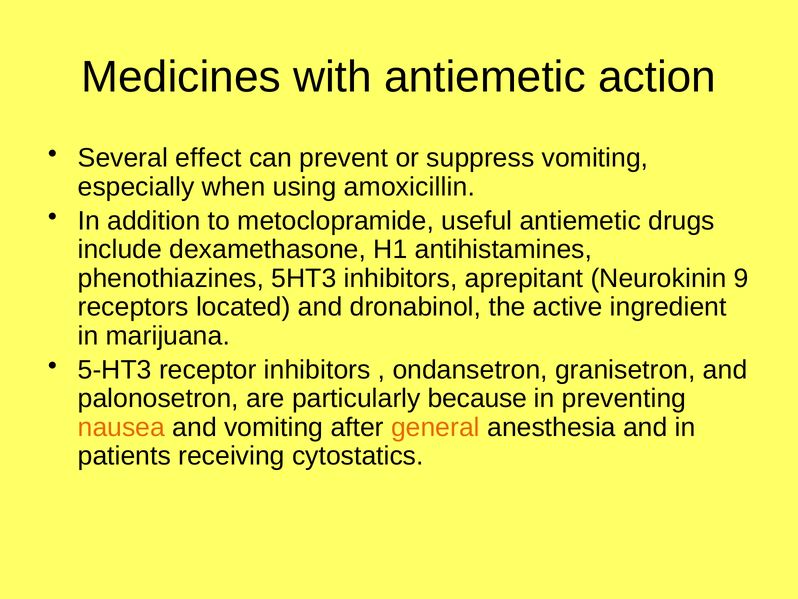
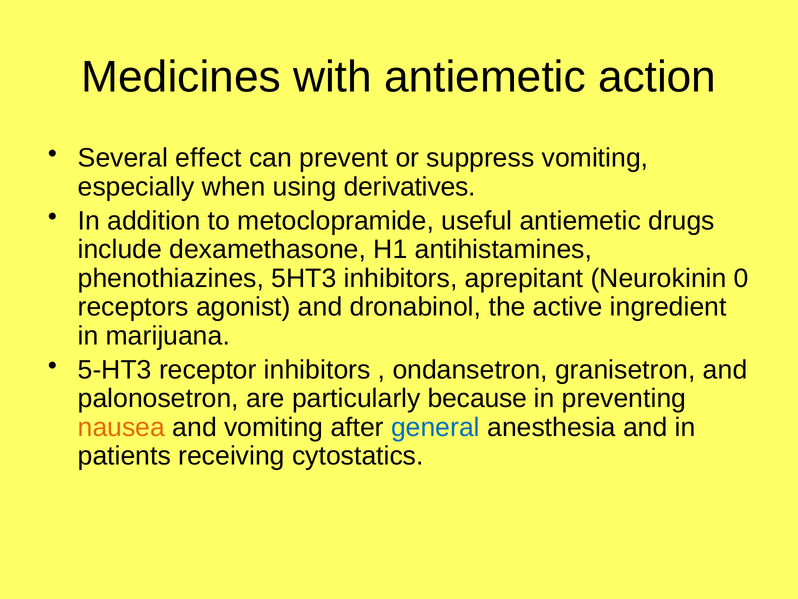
amoxicillin: amoxicillin -> derivatives
9: 9 -> 0
located: located -> agonist
general colour: orange -> blue
